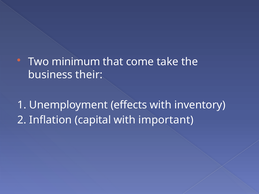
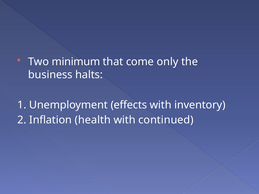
take: take -> only
their: their -> halts
capital: capital -> health
important: important -> continued
